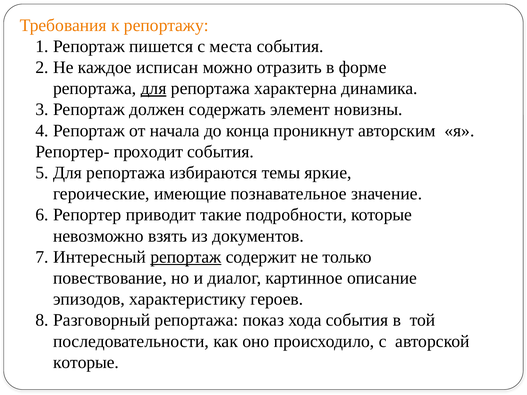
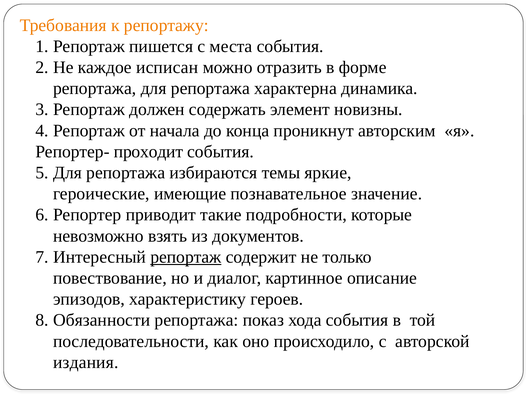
для at (154, 88) underline: present -> none
Разговорный: Разговорный -> Обязанности
которые at (86, 363): которые -> издания
